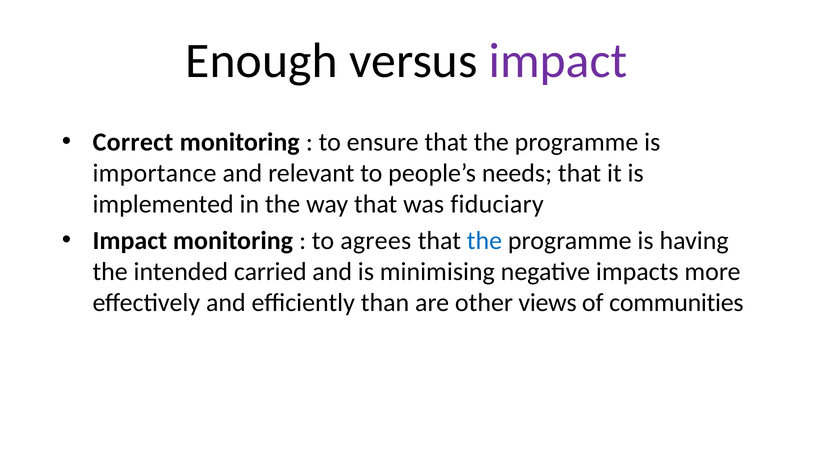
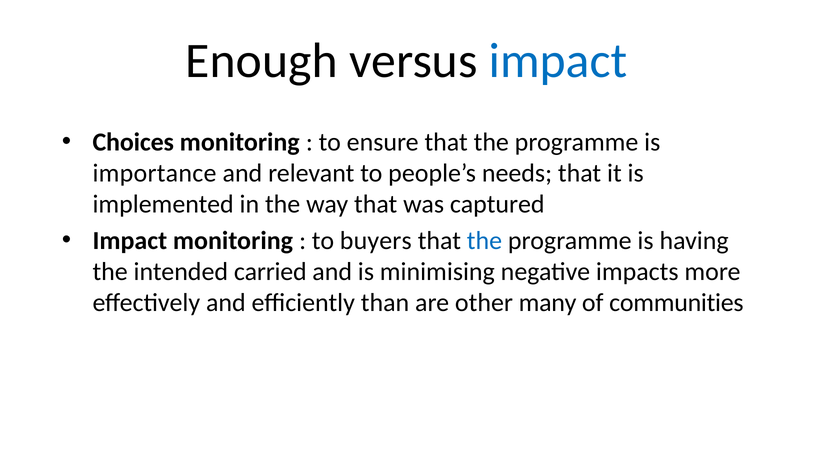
impact at (558, 61) colour: purple -> blue
Correct: Correct -> Choices
fiduciary: fiduciary -> captured
agrees: agrees -> buyers
views: views -> many
